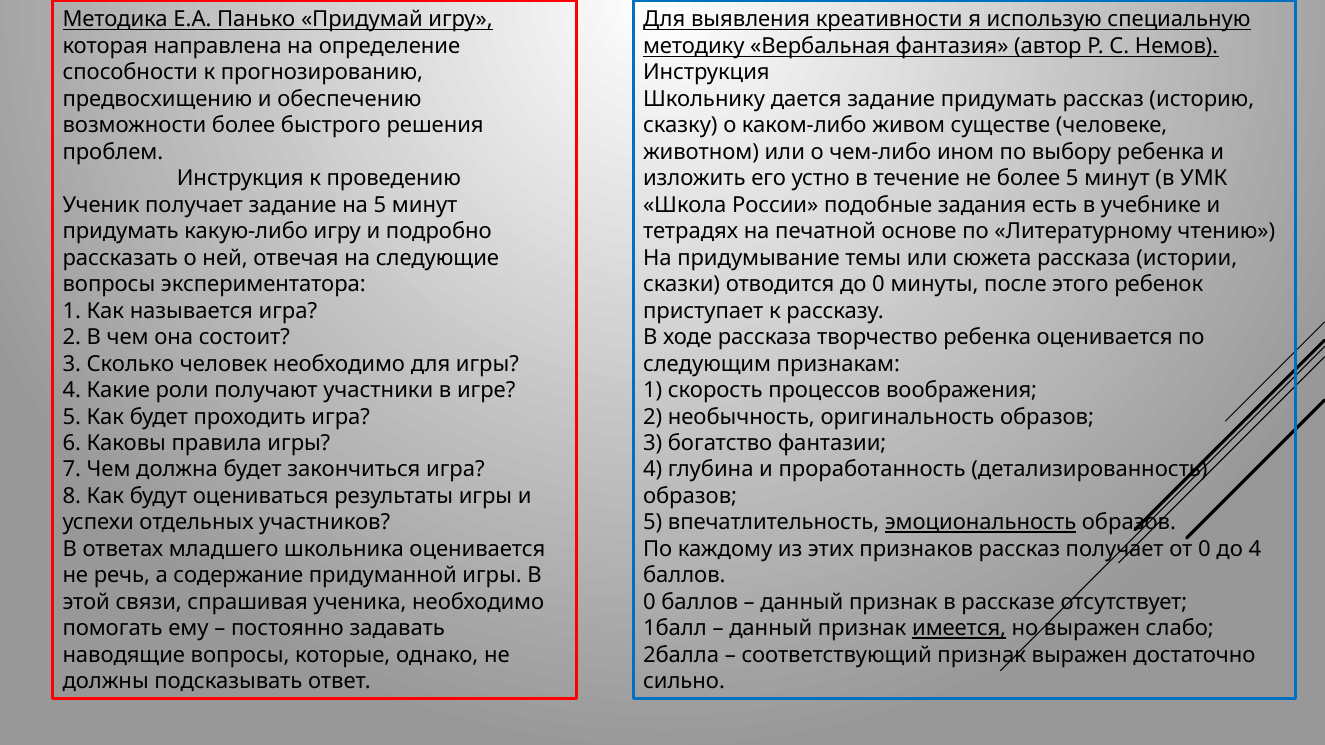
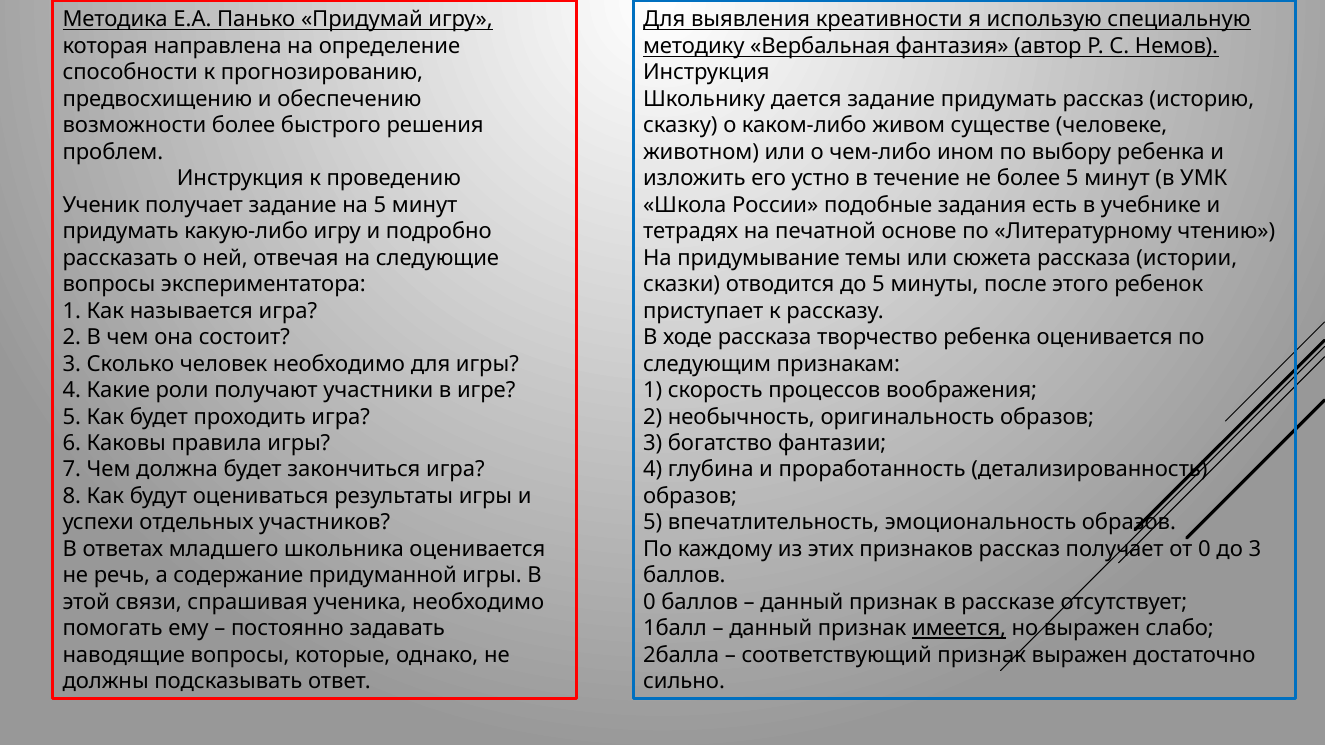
до 0: 0 -> 5
эмоциональность underline: present -> none
до 4: 4 -> 3
